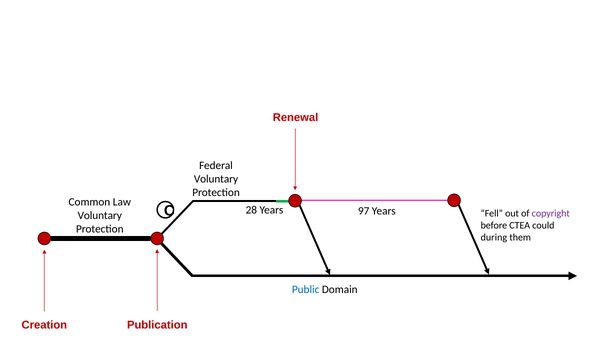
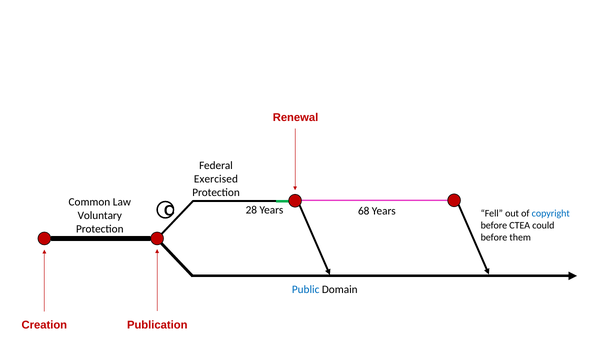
Voluntary at (216, 179): Voluntary -> Exercised
97: 97 -> 68
copyright colour: purple -> blue
during at (494, 237): during -> before
